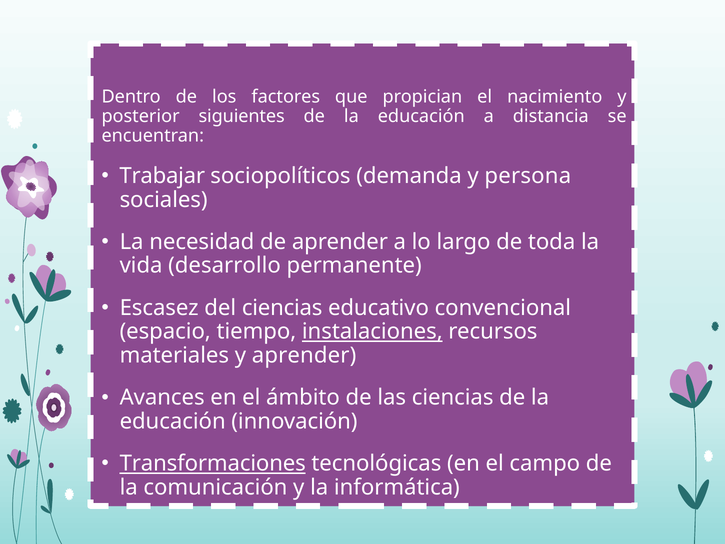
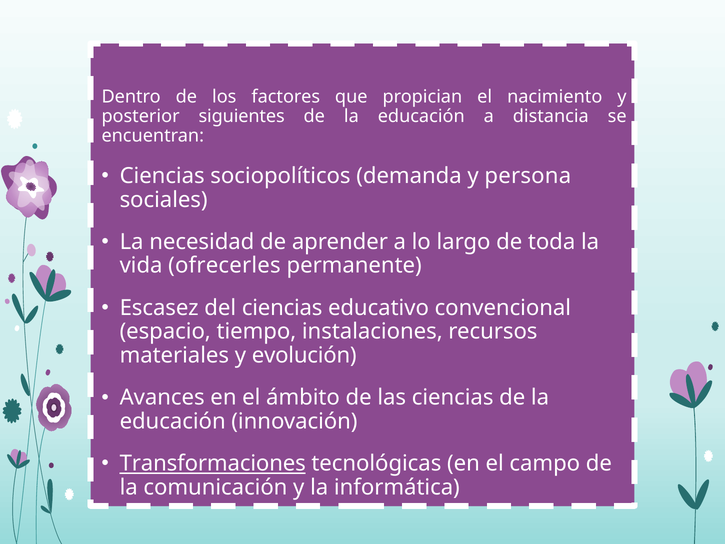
Trabajar at (162, 176): Trabajar -> Ciencias
desarrollo: desarrollo -> ofrecerles
instalaciones underline: present -> none
y aprender: aprender -> evolución
